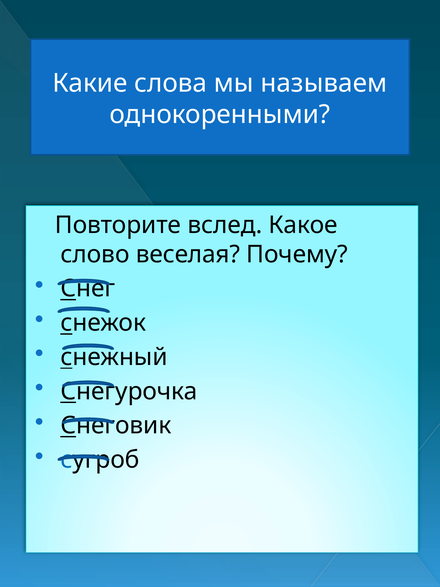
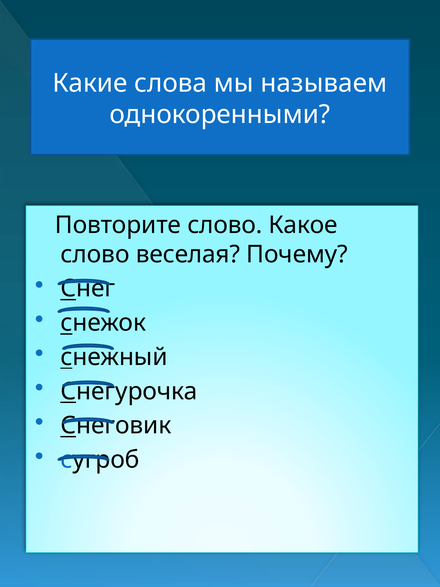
Повторите вслед: вслед -> слово
